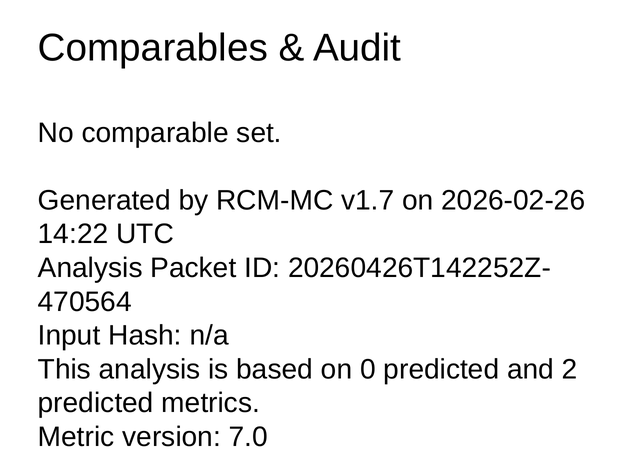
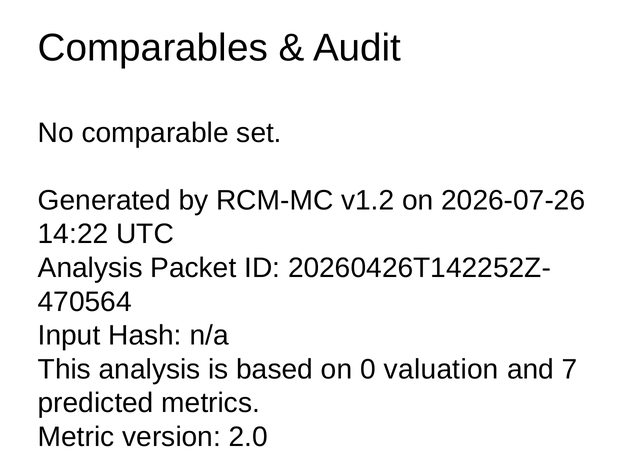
v1.7: v1.7 -> v1.2
2026-02-26: 2026-02-26 -> 2026-07-26
0 predicted: predicted -> valuation
2: 2 -> 7
7.0: 7.0 -> 2.0
